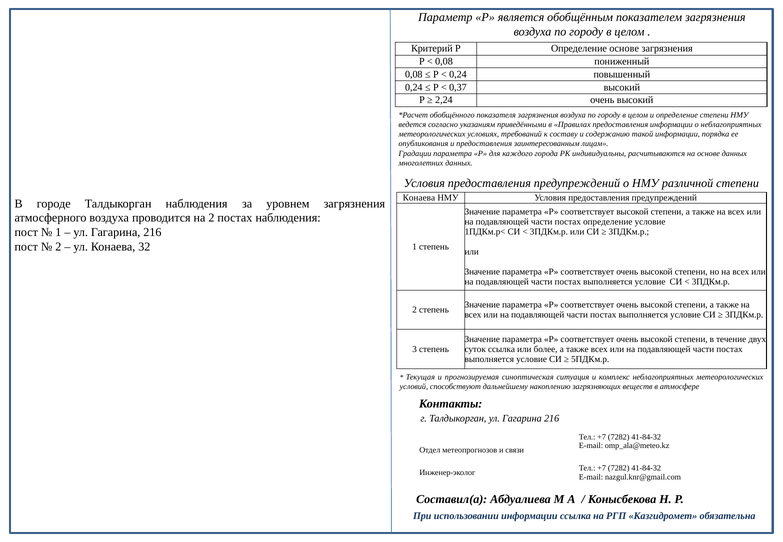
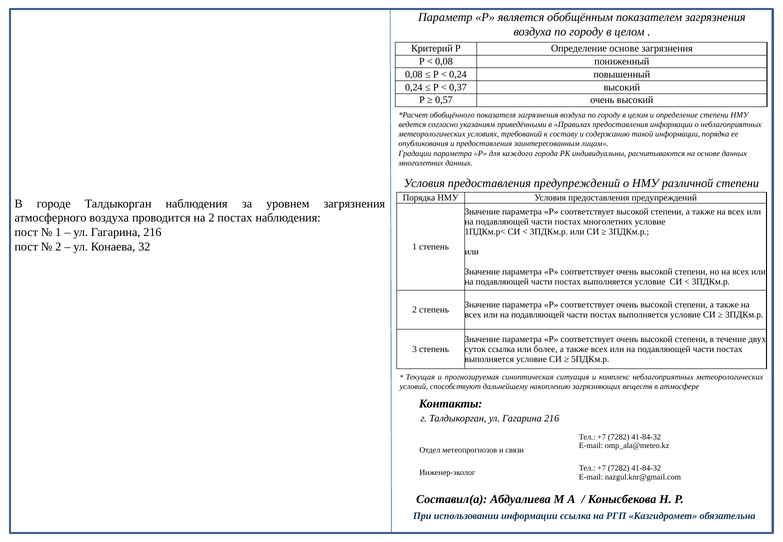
2,24: 2,24 -> 0,57
Конаева at (419, 198): Конаева -> Порядка
постах определение: определение -> многолетних
